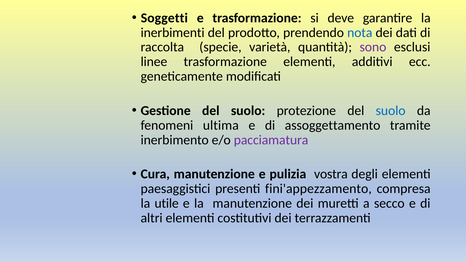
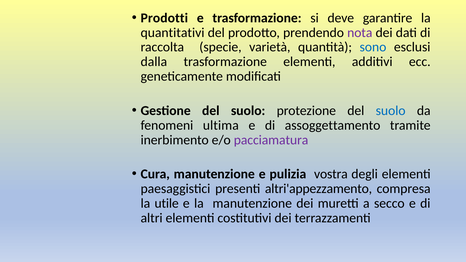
Soggetti: Soggetti -> Prodotti
inerbimenti: inerbimenti -> quantitativi
nota colour: blue -> purple
sono colour: purple -> blue
linee: linee -> dalla
fini'appezzamento: fini'appezzamento -> altri'appezzamento
